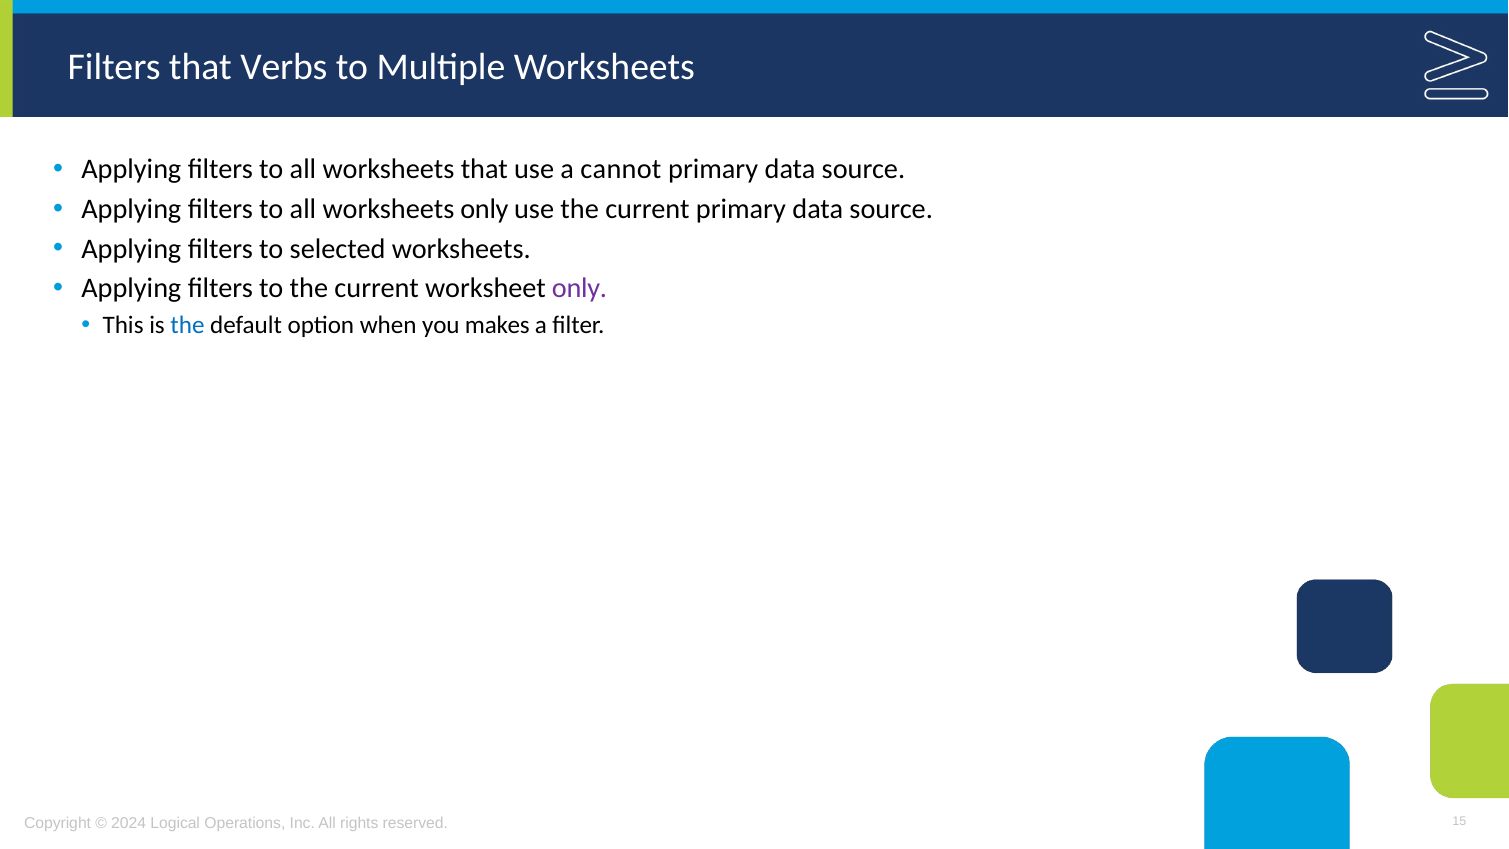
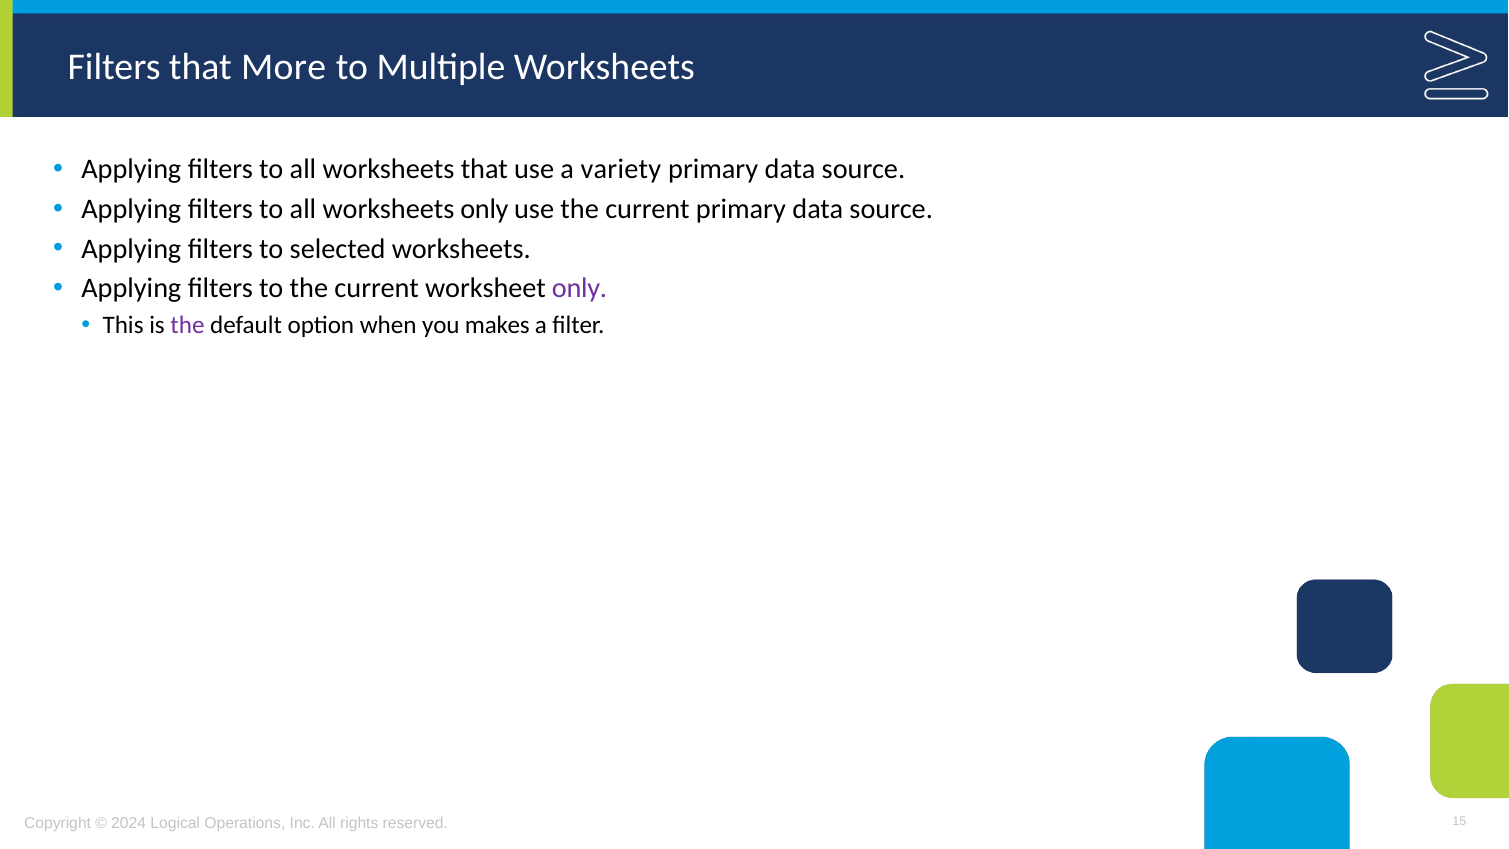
Verbs: Verbs -> More
cannot: cannot -> variety
the at (187, 325) colour: blue -> purple
